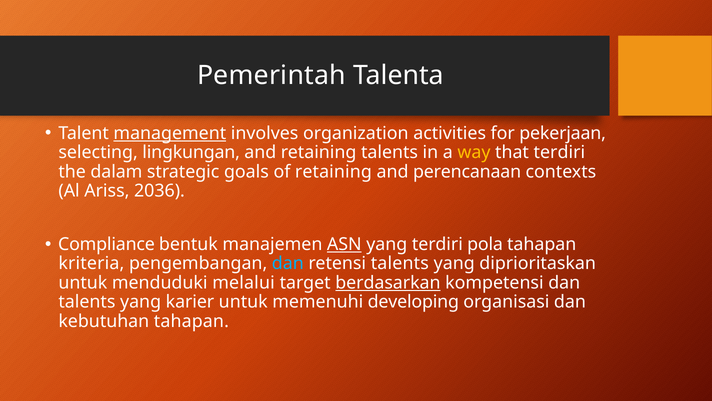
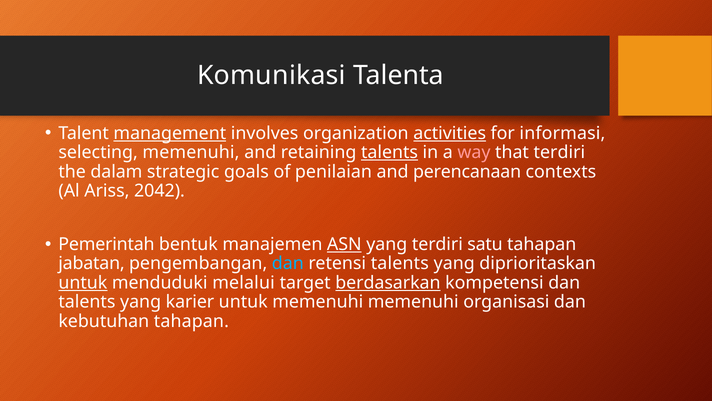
Pemerintah: Pemerintah -> Komunikasi
activities underline: none -> present
pekerjaan: pekerjaan -> informasi
selecting lingkungan: lingkungan -> memenuhi
talents at (390, 152) underline: none -> present
way colour: yellow -> pink
of retaining: retaining -> penilaian
2036: 2036 -> 2042
Compliance: Compliance -> Pemerintah
pola: pola -> satu
kriteria: kriteria -> jabatan
untuk at (83, 282) underline: none -> present
memenuhi developing: developing -> memenuhi
